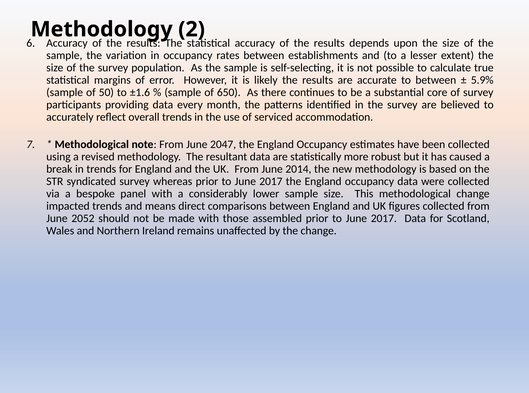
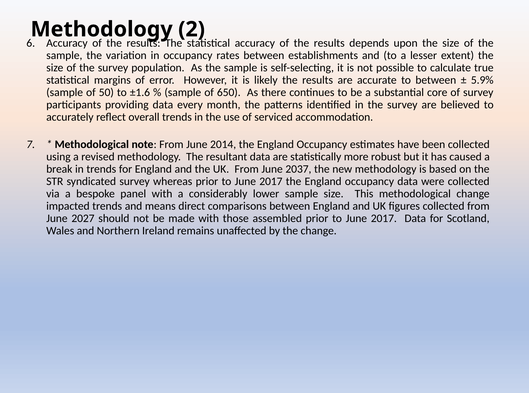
2047: 2047 -> 2014
2014: 2014 -> 2037
2052: 2052 -> 2027
